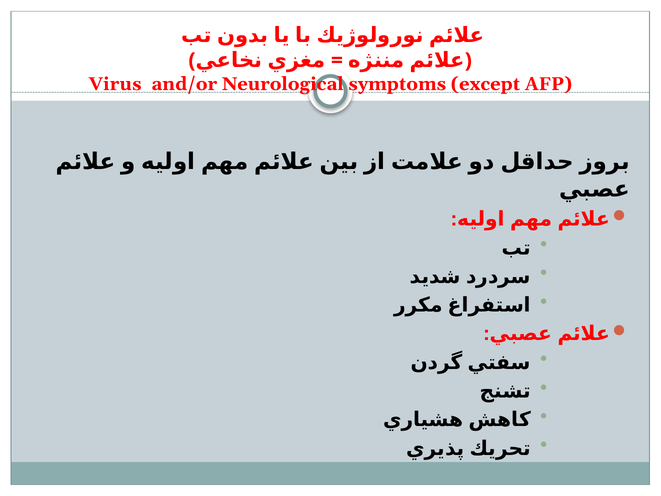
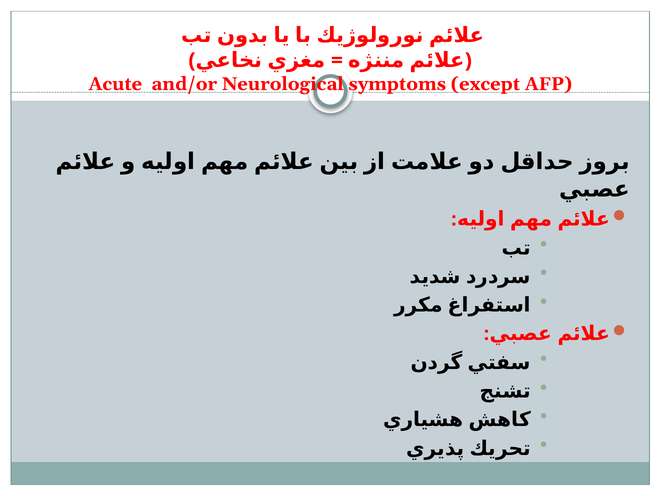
Virus: Virus -> Acute
